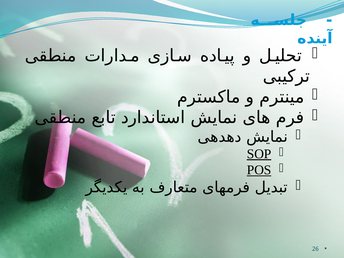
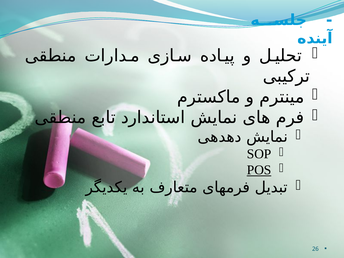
SOP underline: present -> none
